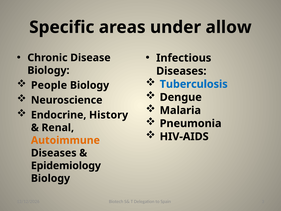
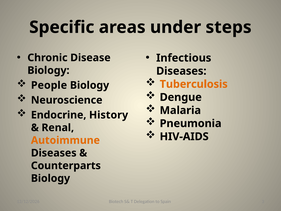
allow: allow -> steps
Tuberculosis colour: blue -> orange
Epidemiology: Epidemiology -> Counterparts
